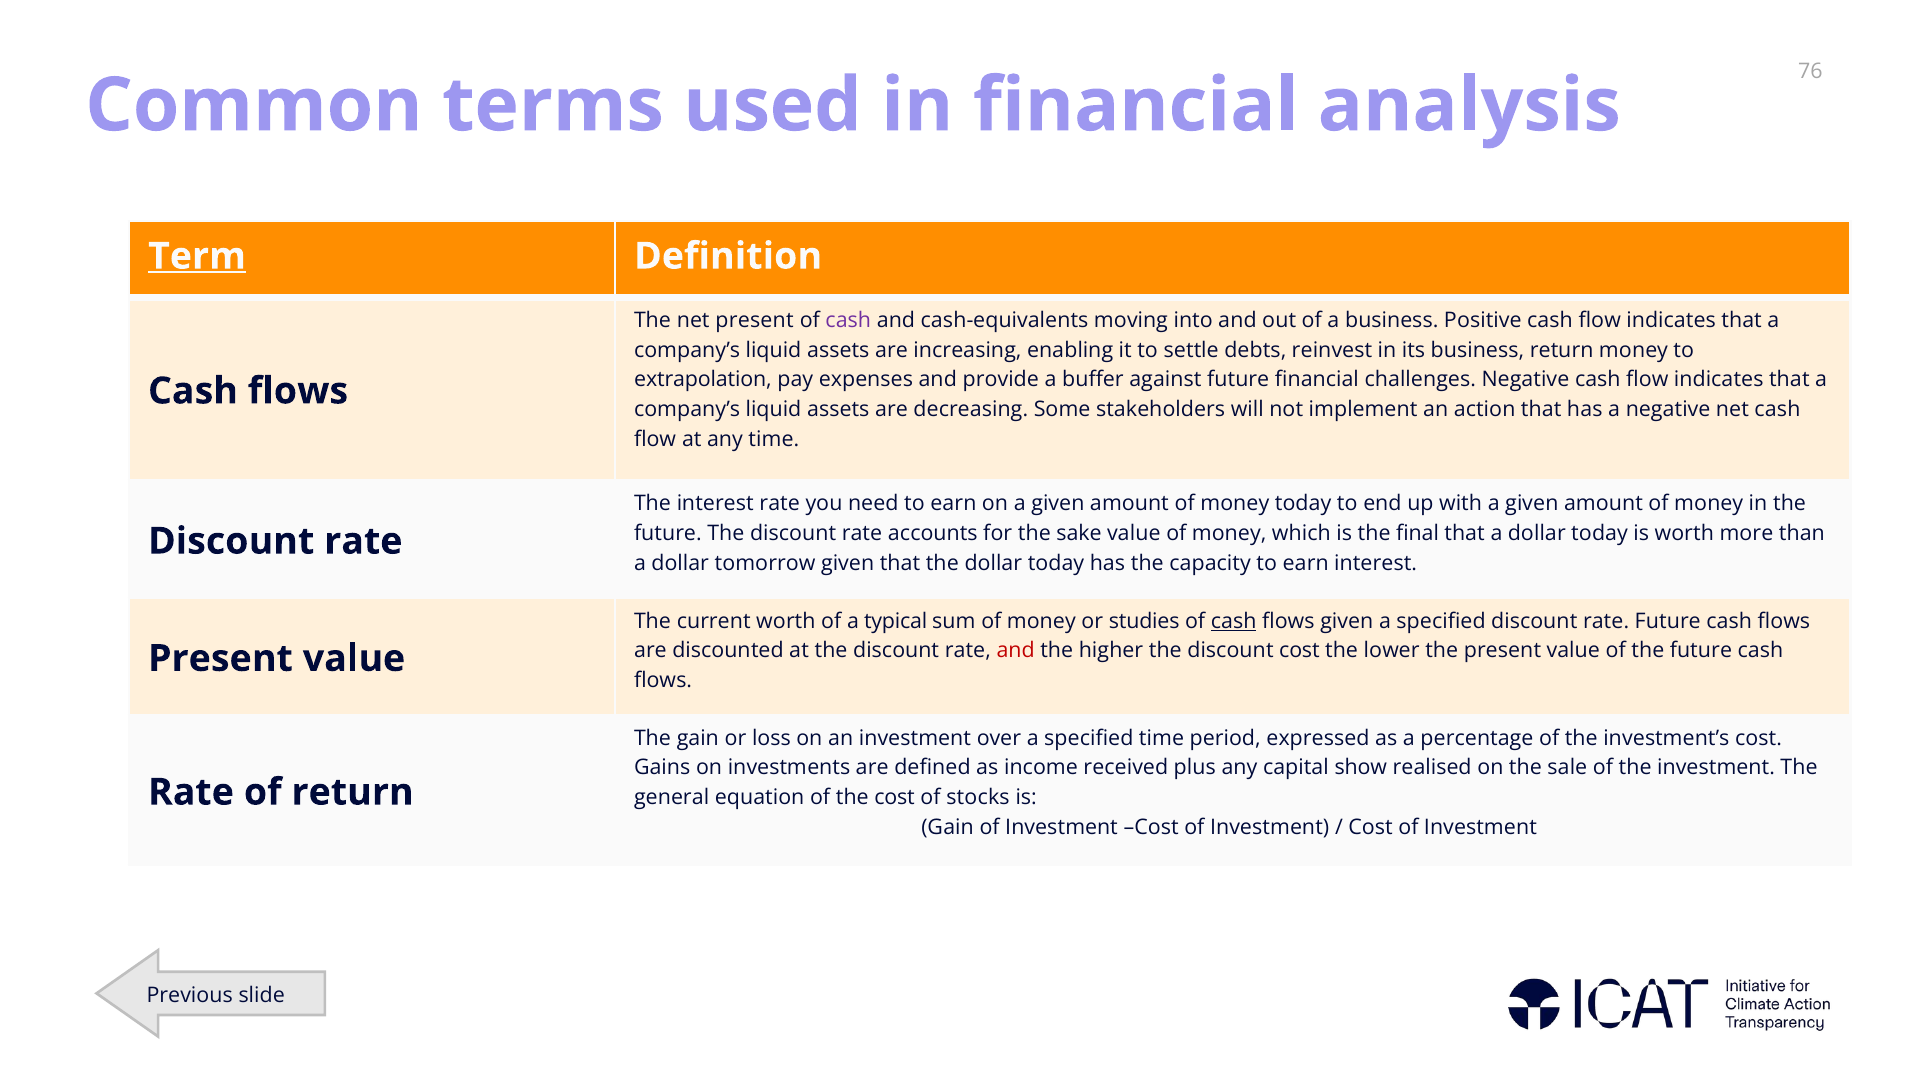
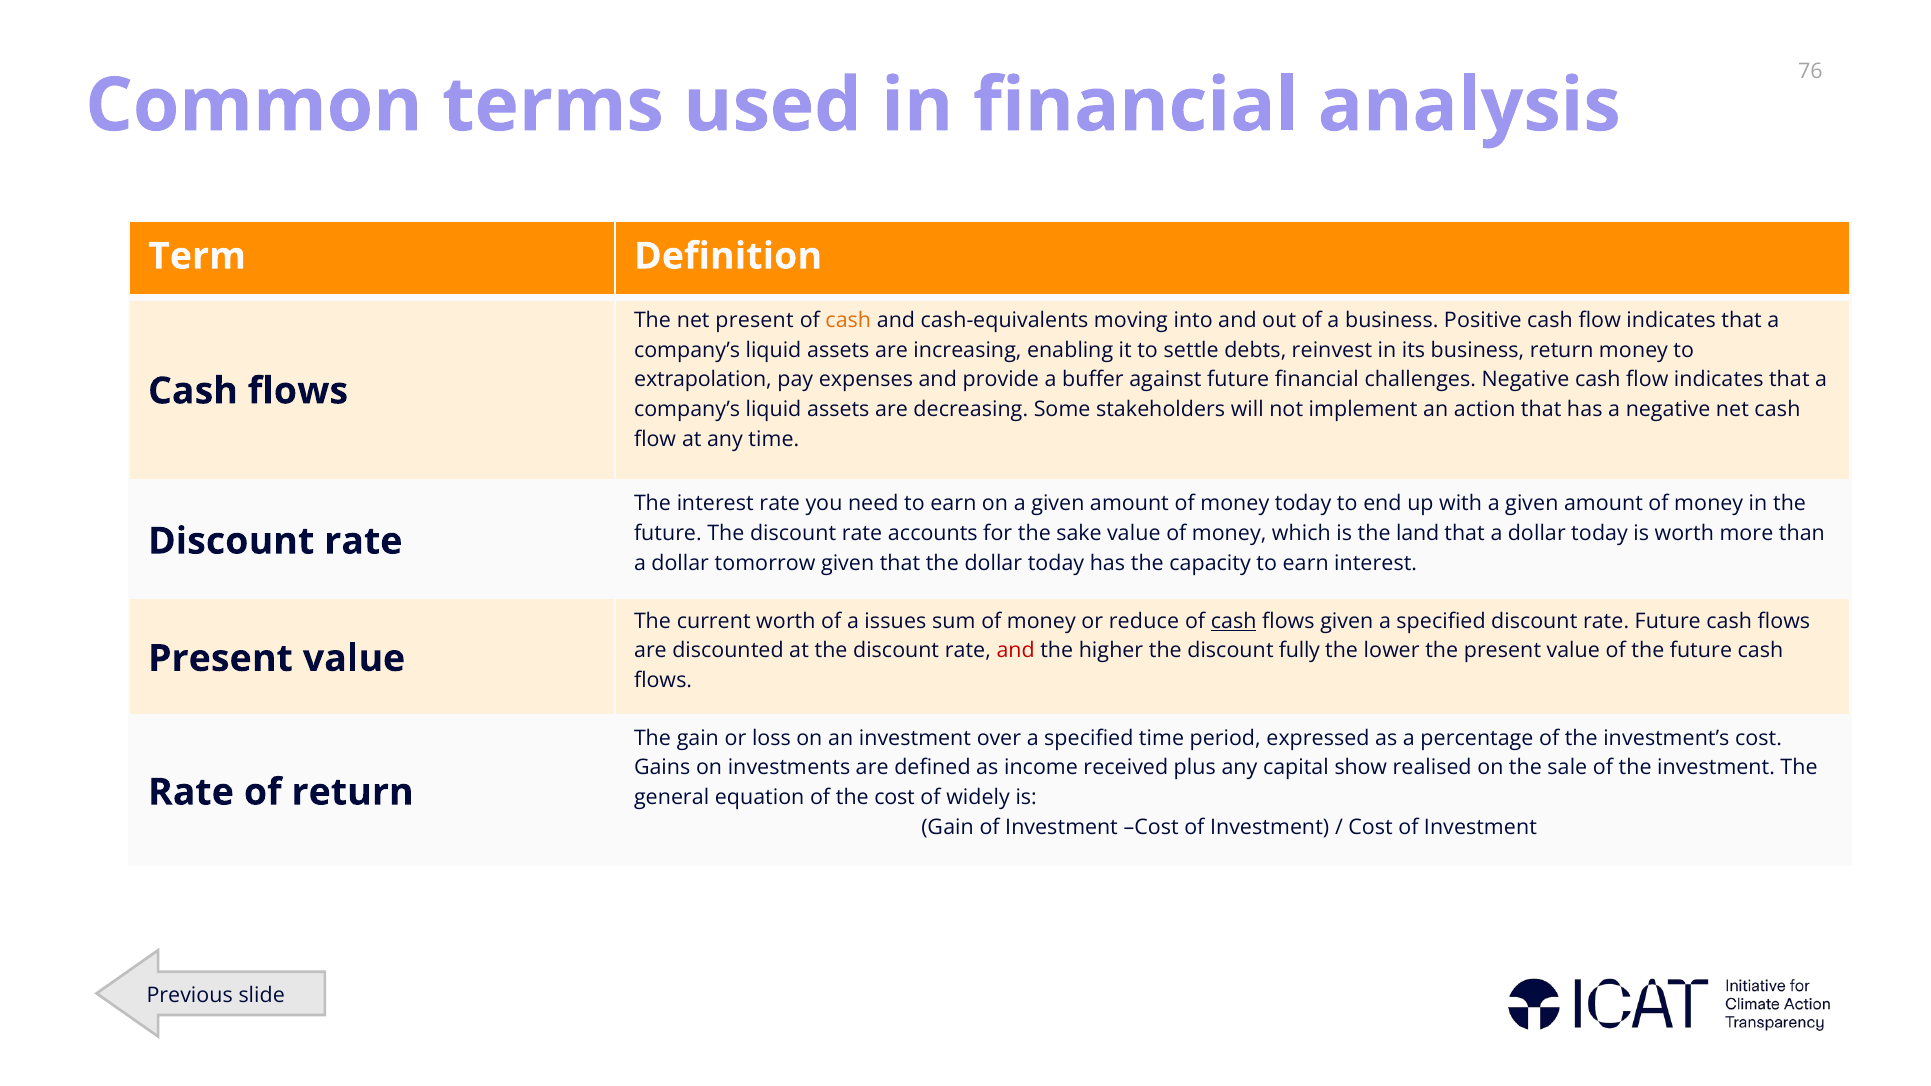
Term underline: present -> none
cash at (848, 321) colour: purple -> orange
final: final -> land
typical: typical -> issues
studies: studies -> reduce
discount cost: cost -> fully
stocks: stocks -> widely
